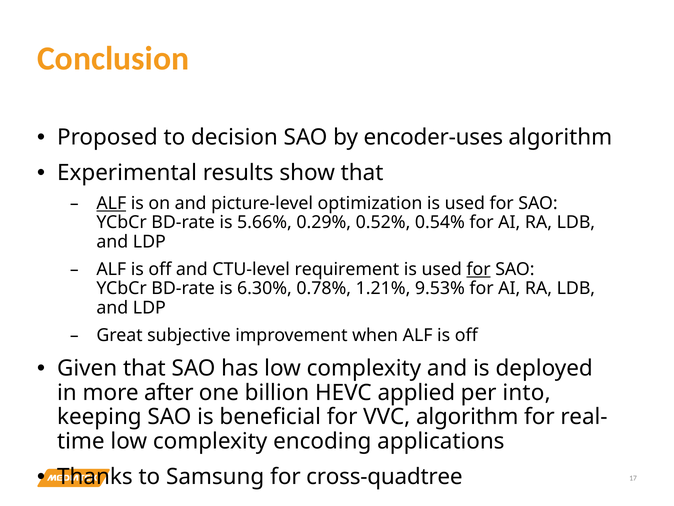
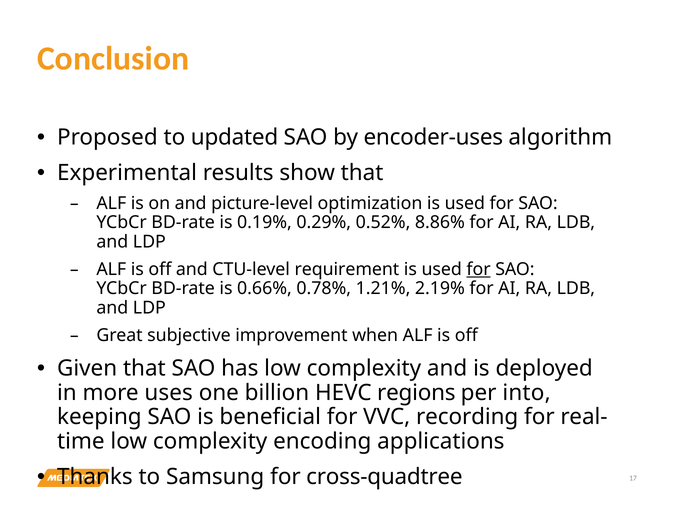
decision: decision -> updated
ALF at (111, 203) underline: present -> none
5.66%: 5.66% -> 0.19%
0.54%: 0.54% -> 8.86%
6.30%: 6.30% -> 0.66%
9.53%: 9.53% -> 2.19%
after: after -> uses
applied: applied -> regions
VVC algorithm: algorithm -> recording
